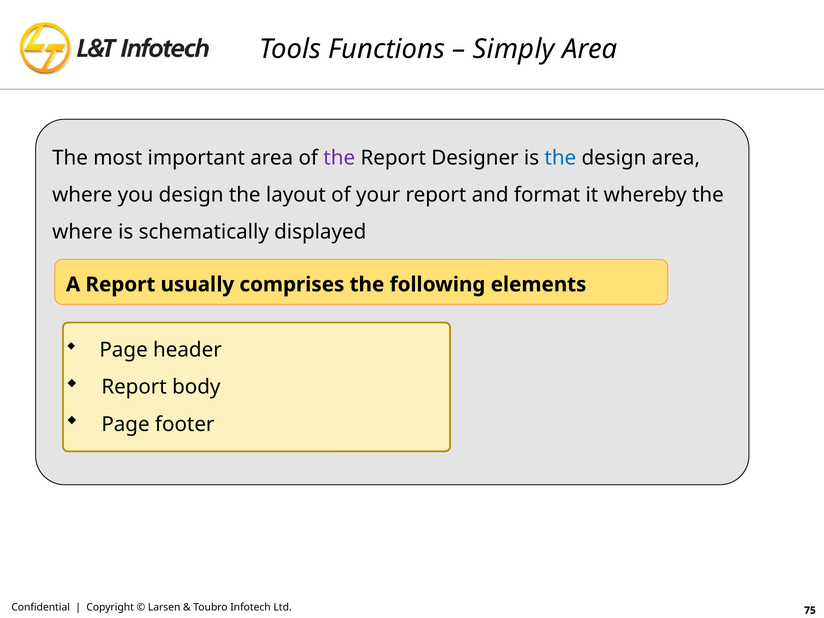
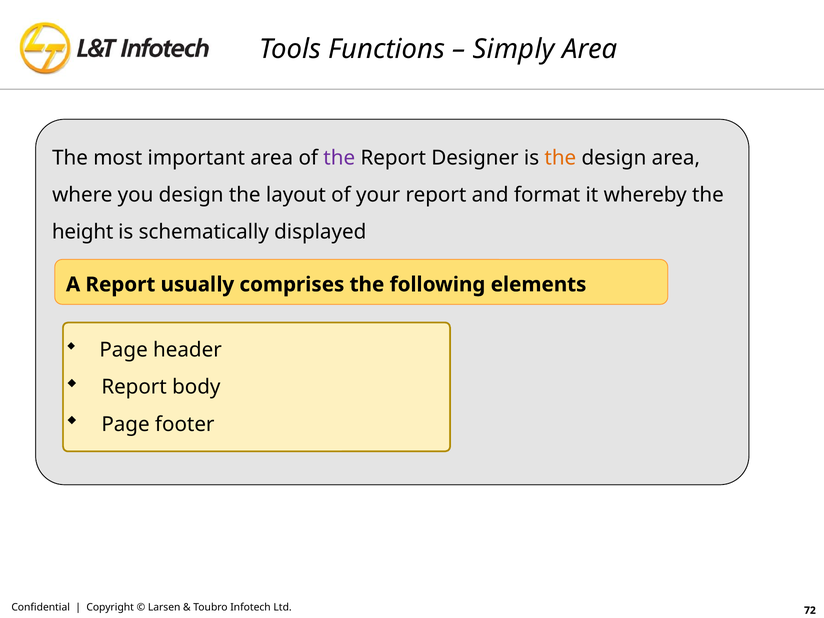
the at (560, 158) colour: blue -> orange
where at (83, 232): where -> height
75: 75 -> 72
